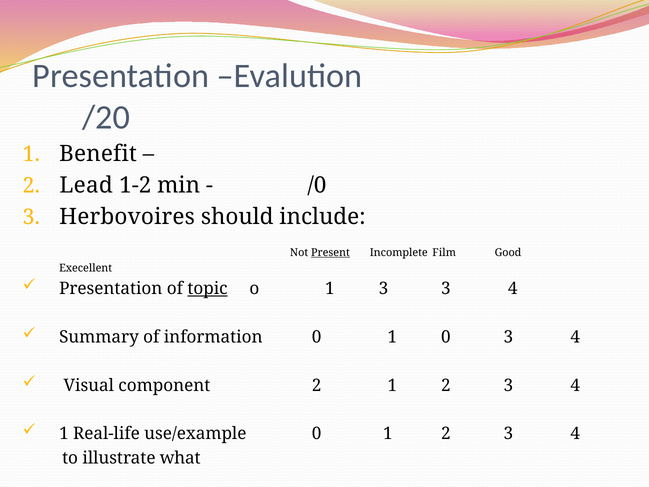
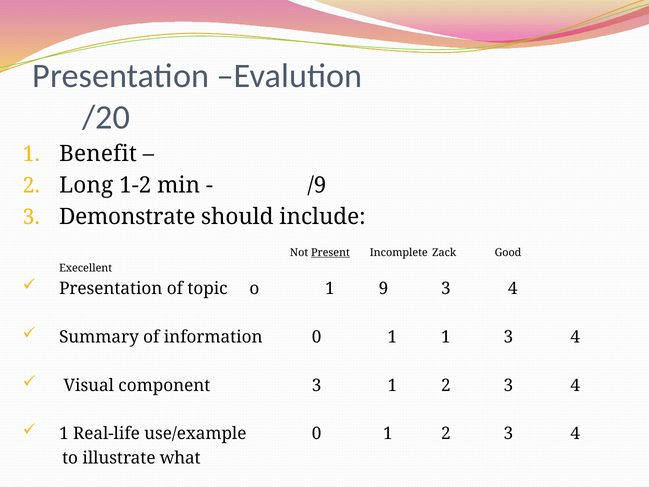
Lead: Lead -> Long
/0: /0 -> /9
Herbovoires: Herbovoires -> Demonstrate
Film: Film -> Zack
topic underline: present -> none
1 3: 3 -> 9
1 0: 0 -> 1
component 2: 2 -> 3
